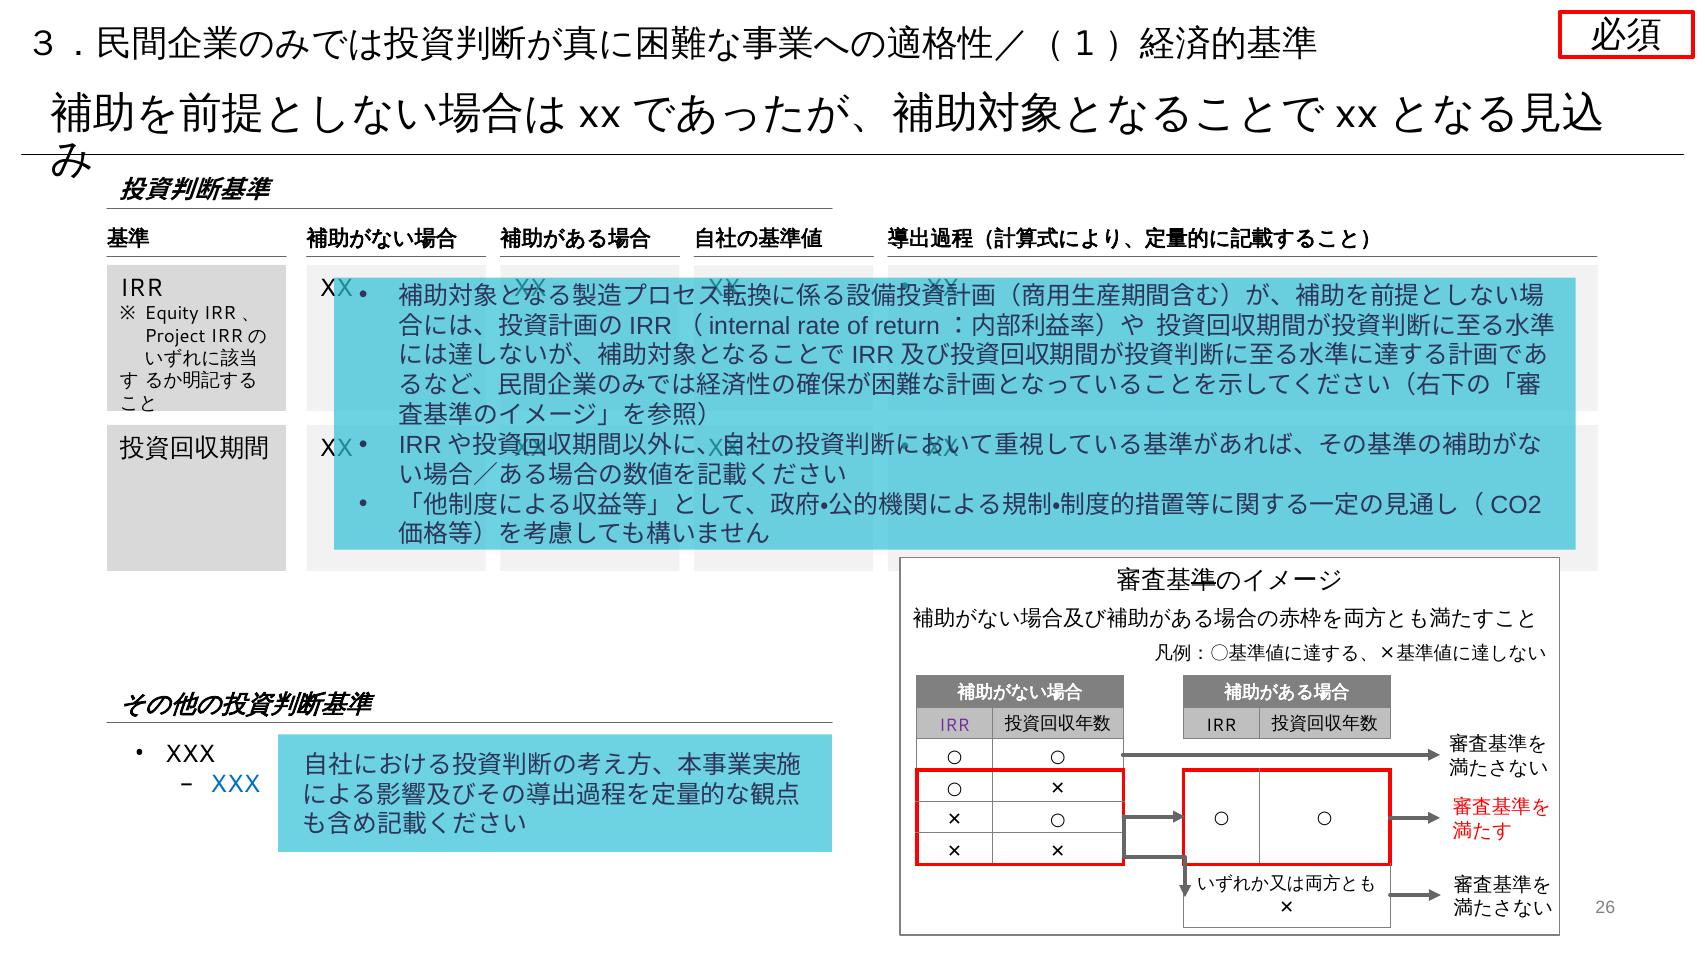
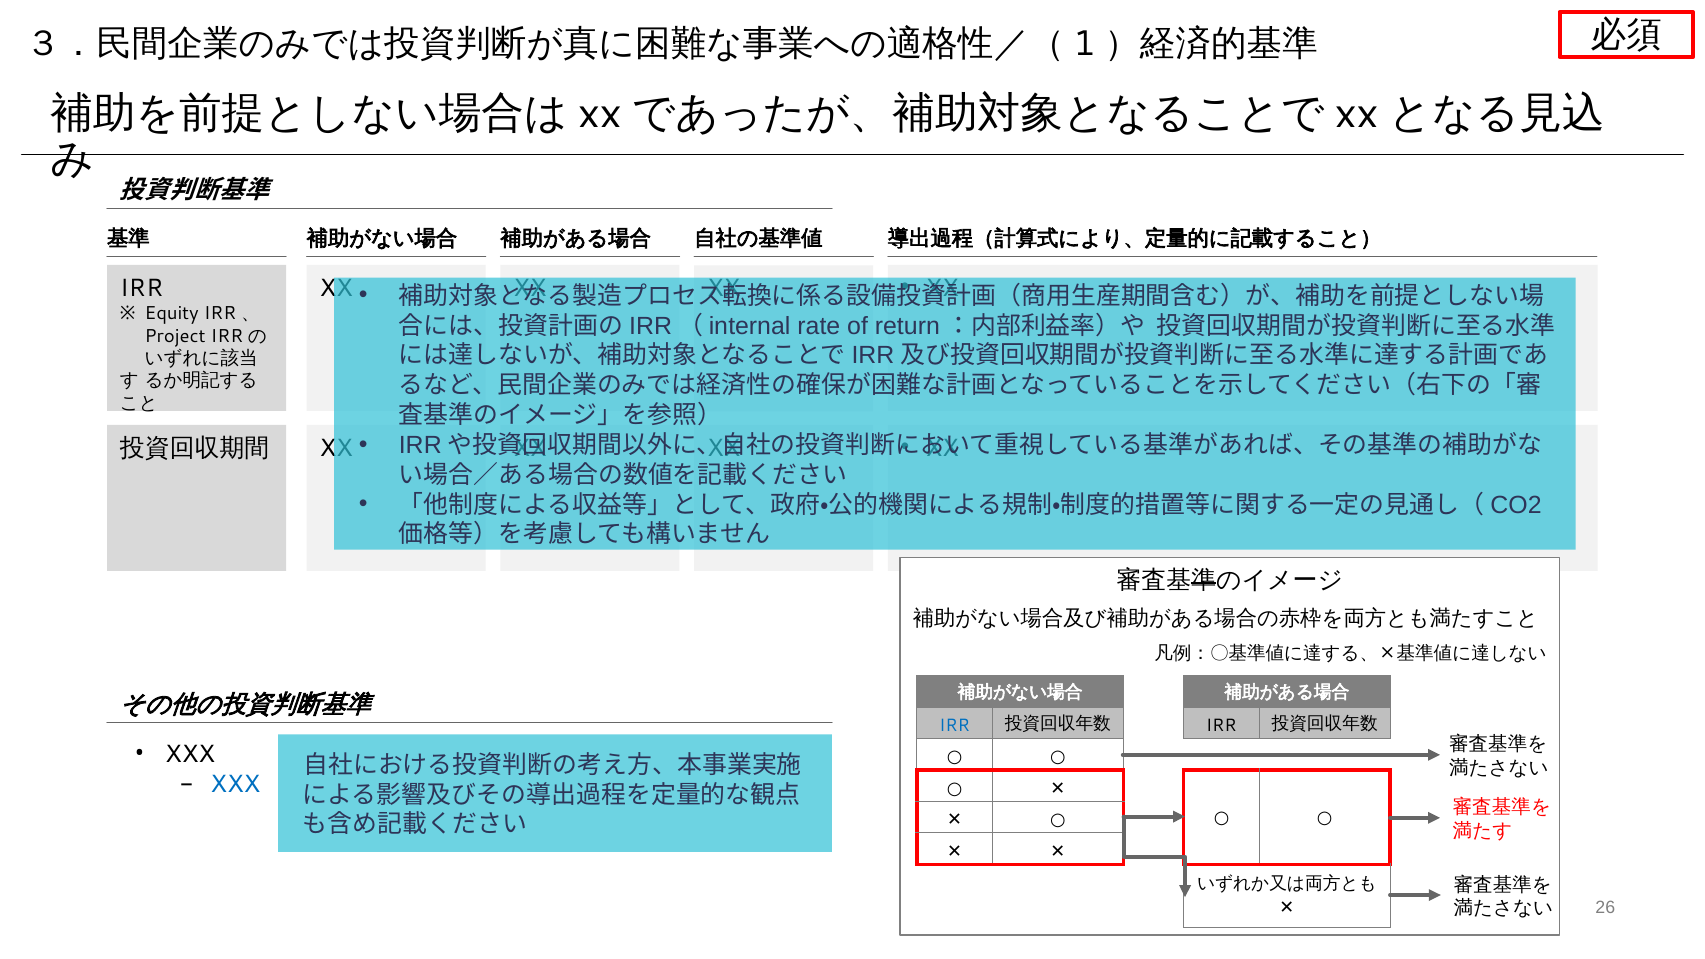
IRR at (955, 726) colour: purple -> blue
